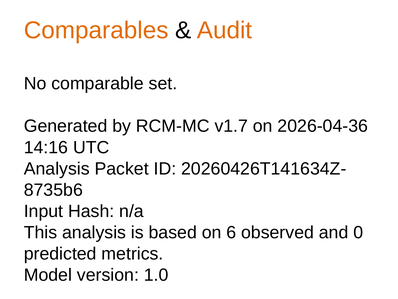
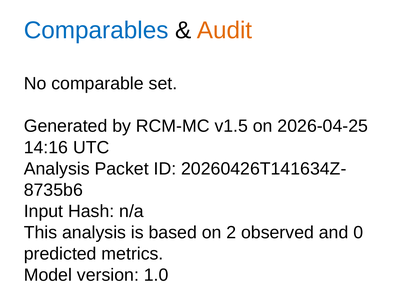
Comparables colour: orange -> blue
v1.7: v1.7 -> v1.5
2026-04-36: 2026-04-36 -> 2026-04-25
6: 6 -> 2
